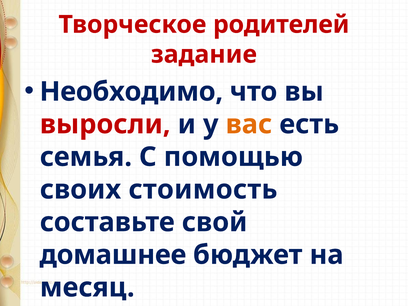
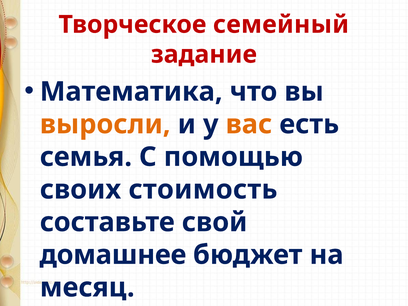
родителей: родителей -> семейный
Необходимо: Необходимо -> Математика
выросли colour: red -> orange
